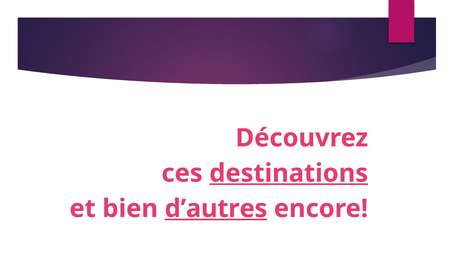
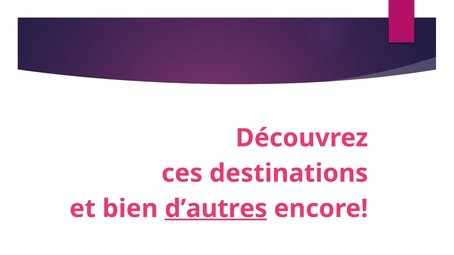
destinations underline: present -> none
